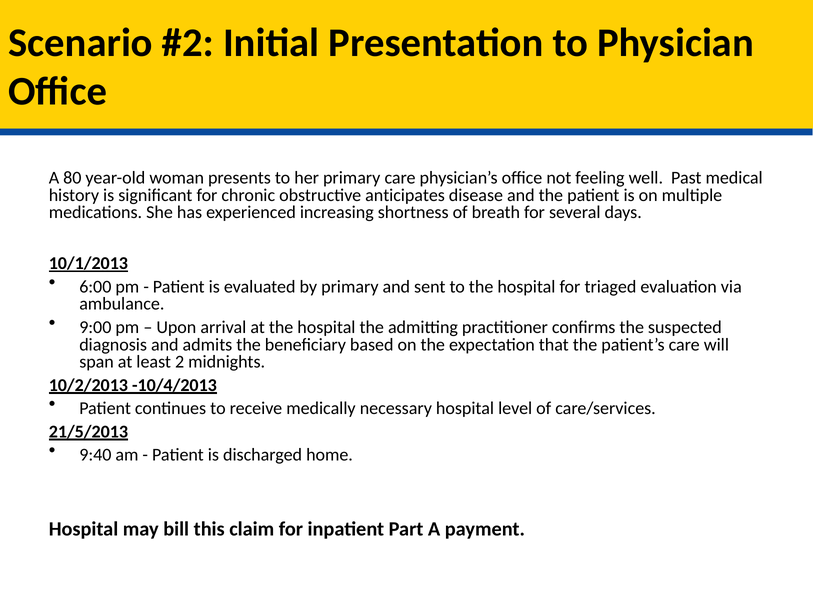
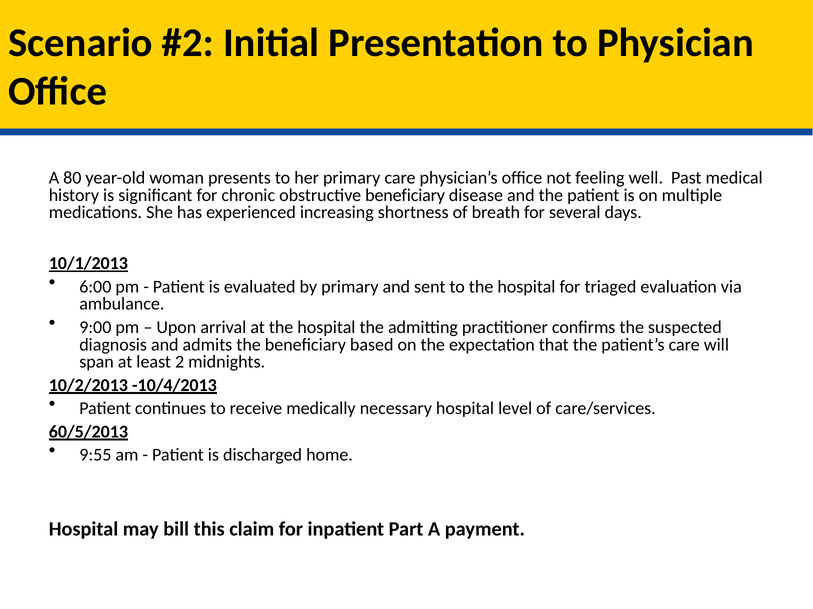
obstructive anticipates: anticipates -> beneficiary
21/5/2013: 21/5/2013 -> 60/5/2013
9:40: 9:40 -> 9:55
